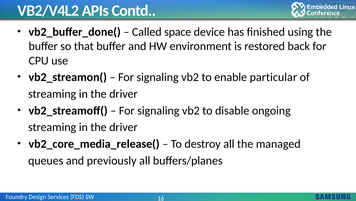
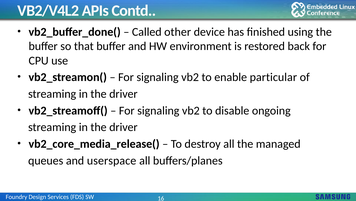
space: space -> other
previously: previously -> userspace
